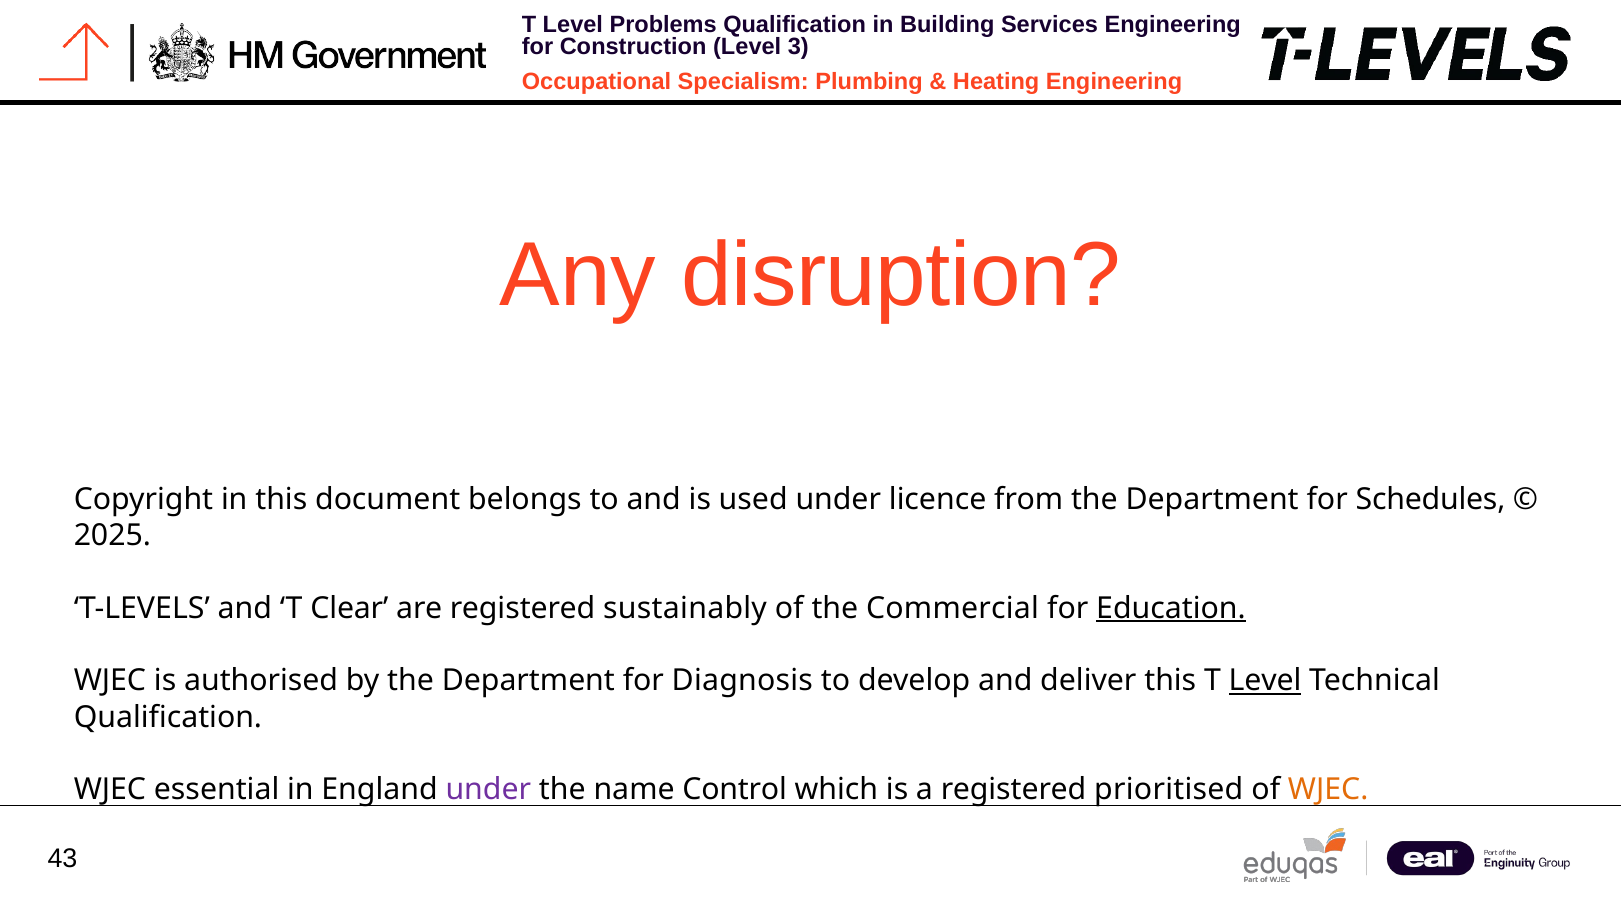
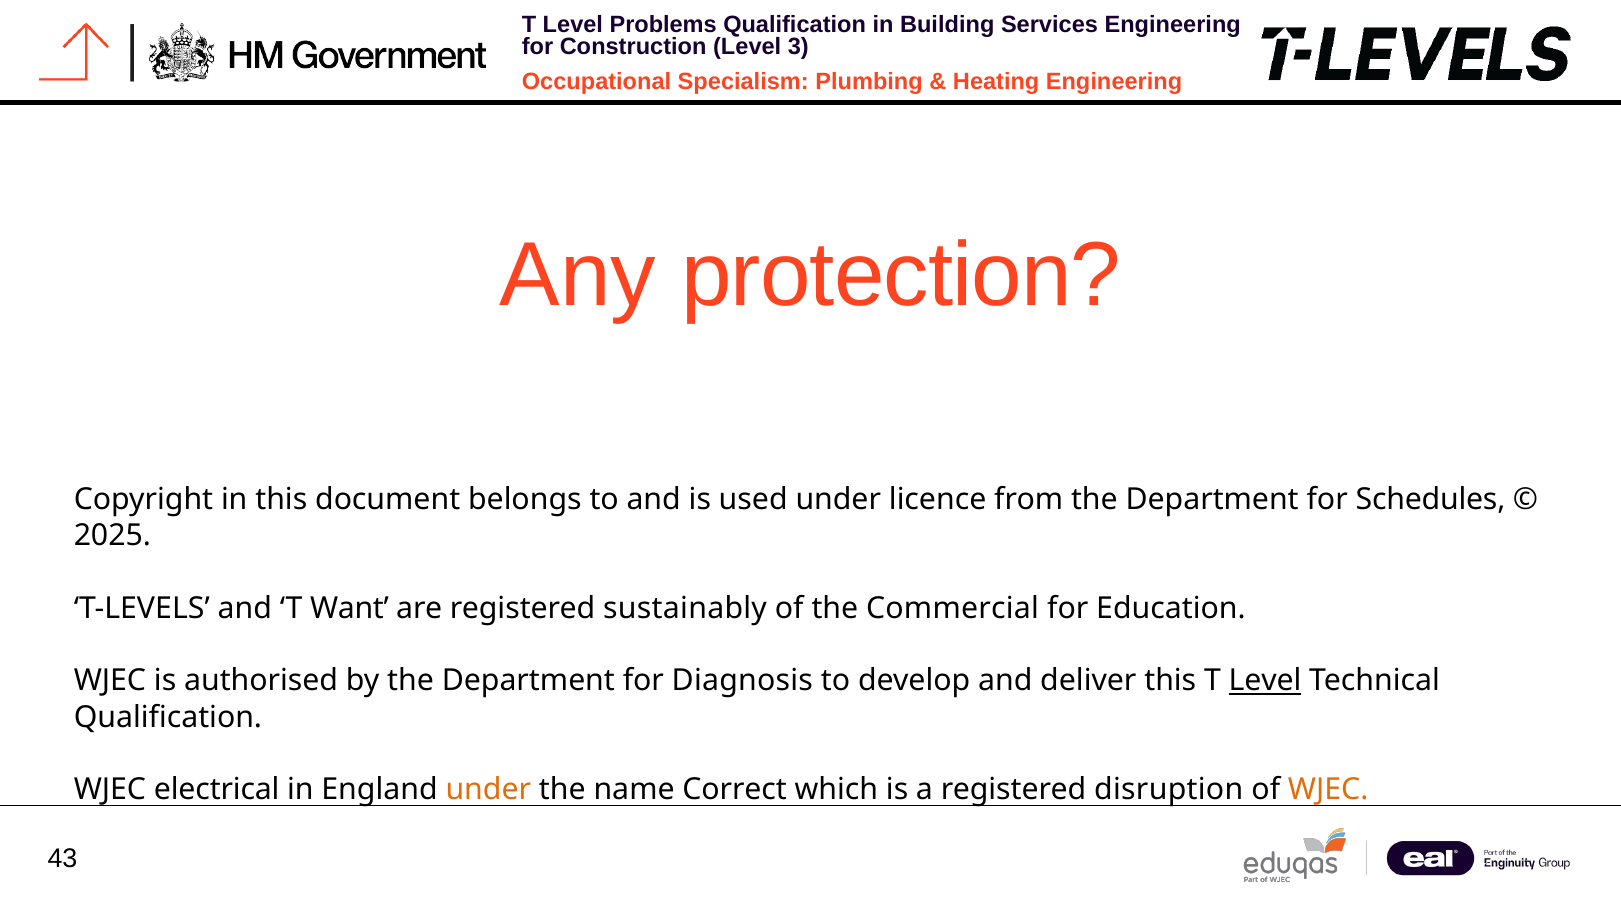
disruption: disruption -> protection
Clear: Clear -> Want
Education underline: present -> none
essential: essential -> electrical
under at (488, 790) colour: purple -> orange
Control: Control -> Correct
prioritised: prioritised -> disruption
